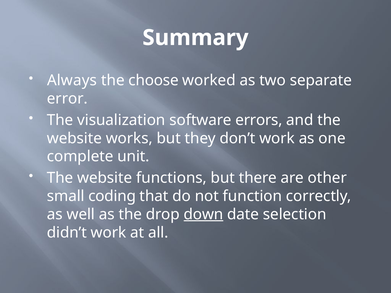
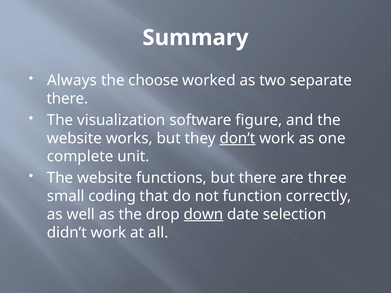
error at (67, 99): error -> there
errors: errors -> figure
don’t underline: none -> present
other: other -> three
